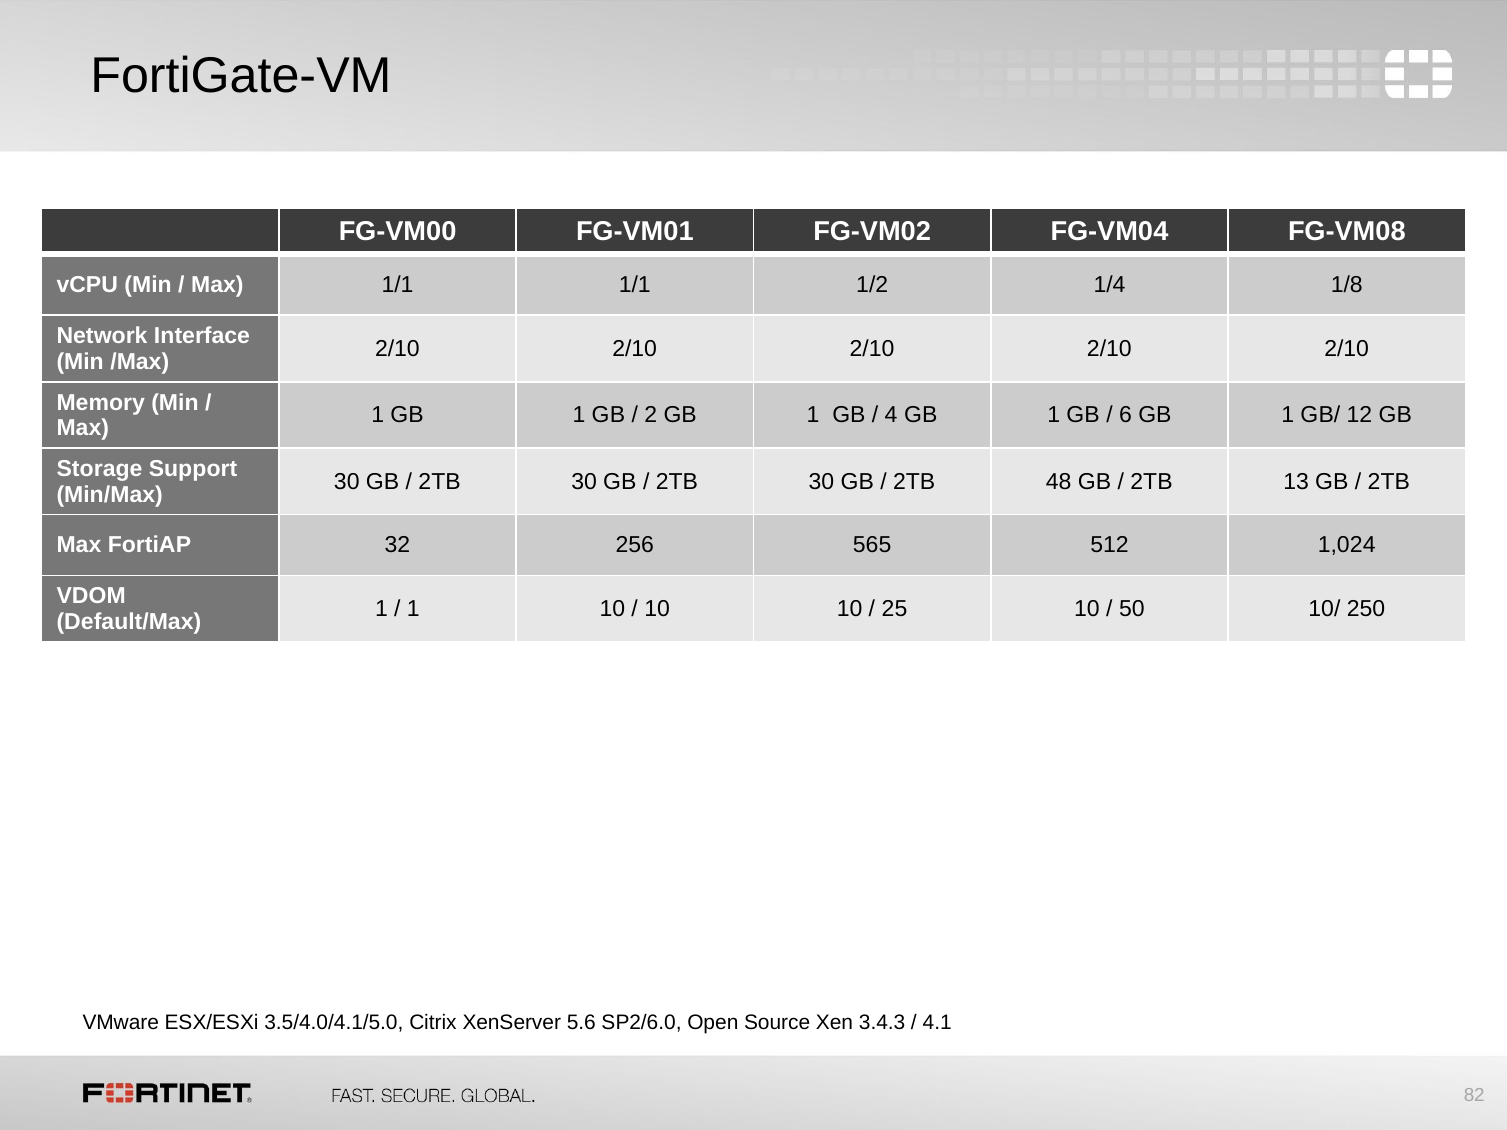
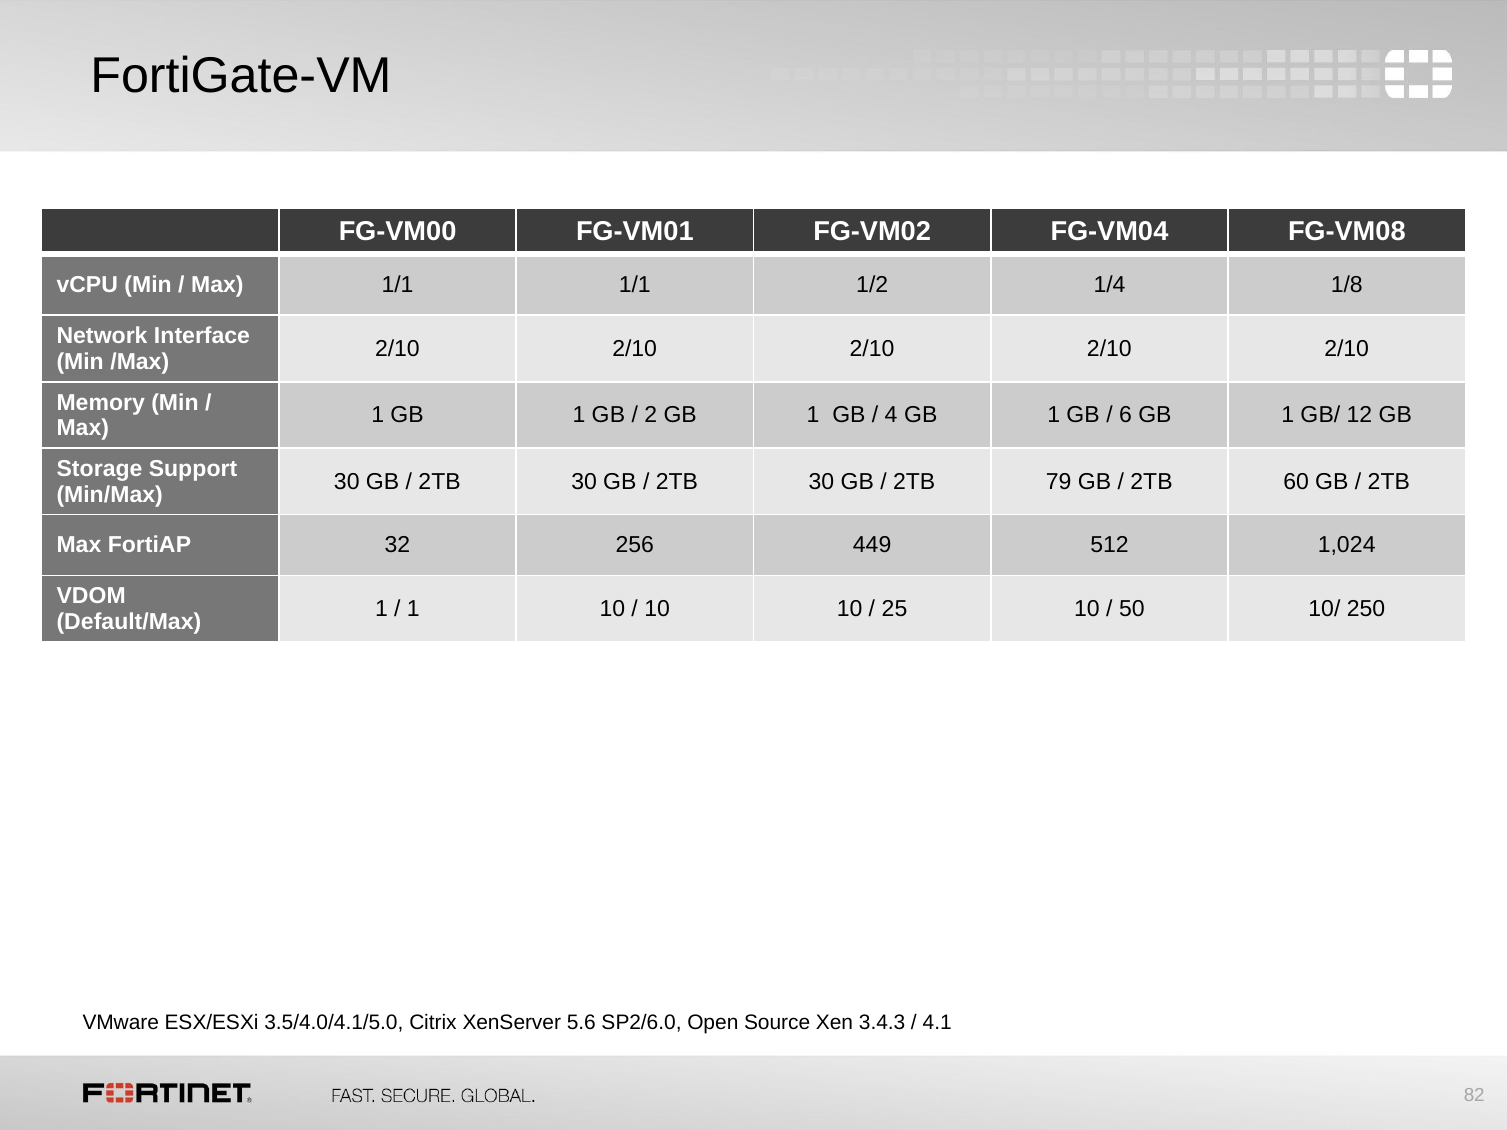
48: 48 -> 79
13: 13 -> 60
565: 565 -> 449
